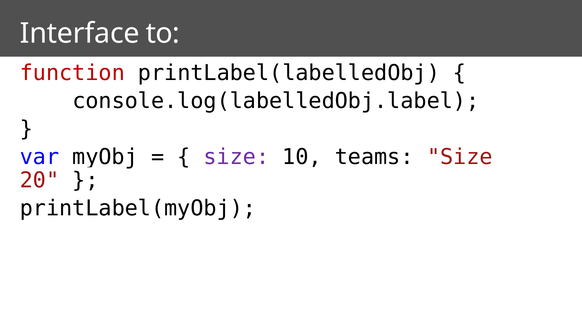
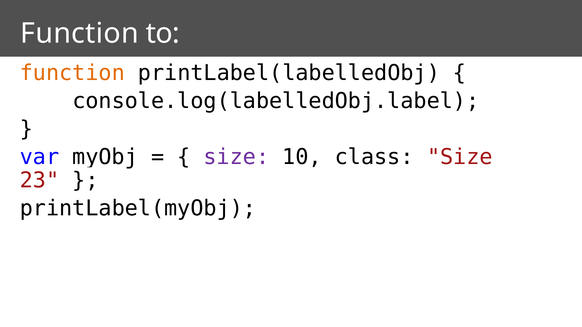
Interface at (80, 33): Interface -> Function
function at (72, 73) colour: red -> orange
teams: teams -> class
20: 20 -> 23
